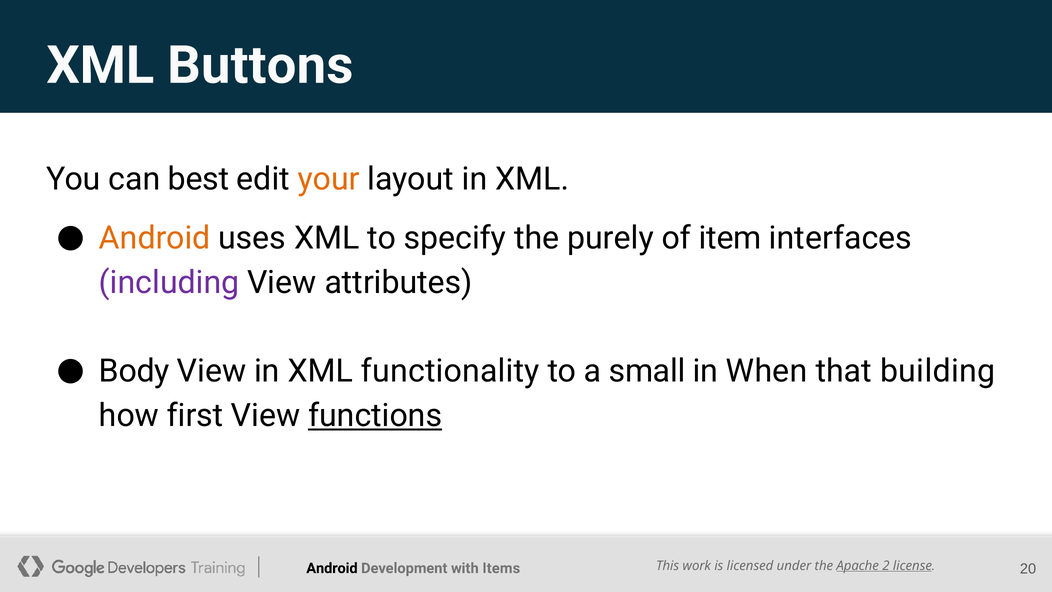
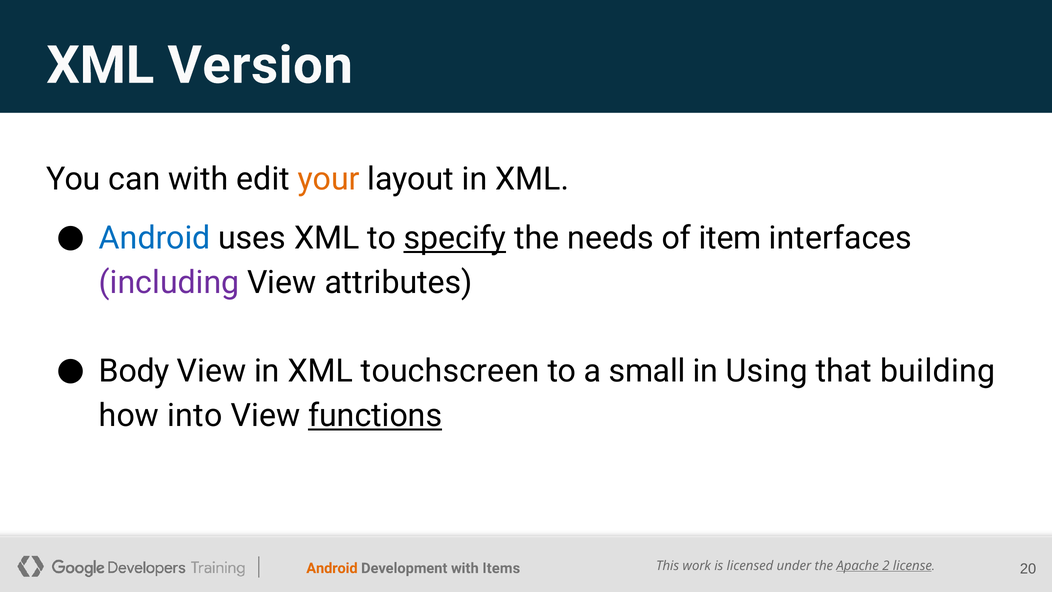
Buttons: Buttons -> Version
can best: best -> with
Android at (155, 238) colour: orange -> blue
specify underline: none -> present
purely: purely -> needs
functionality: functionality -> touchscreen
When: When -> Using
first: first -> into
Android at (332, 568) colour: black -> orange
